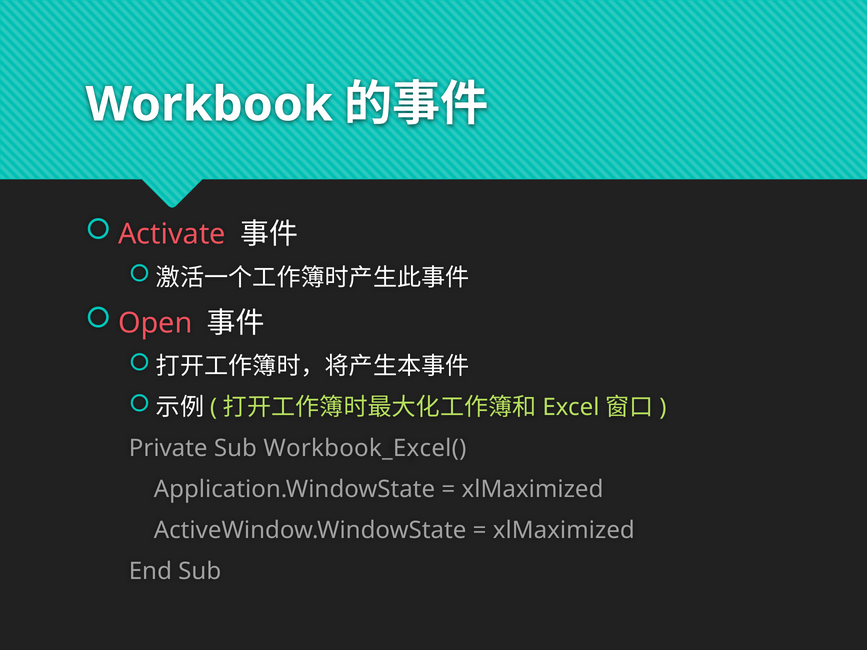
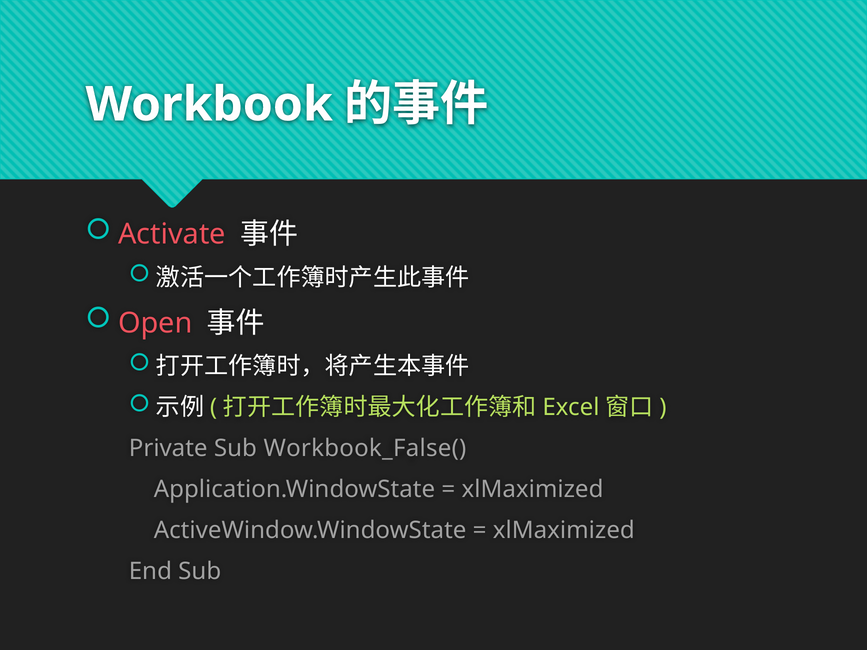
Workbook_Excel(: Workbook_Excel( -> Workbook_False(
